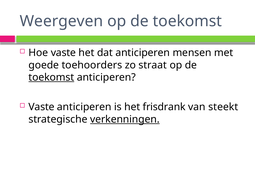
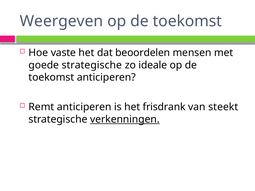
dat anticiperen: anticiperen -> beoordelen
goede toehoorders: toehoorders -> strategische
straat: straat -> ideale
toekomst at (51, 77) underline: present -> none
Vaste at (41, 107): Vaste -> Remt
